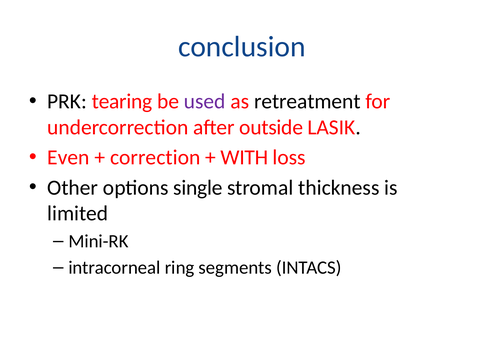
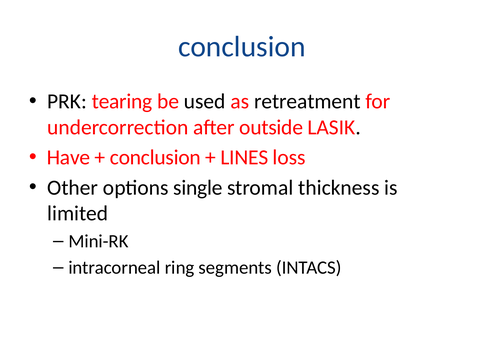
used colour: purple -> black
Even: Even -> Have
correction at (155, 157): correction -> conclusion
WITH: WITH -> LINES
